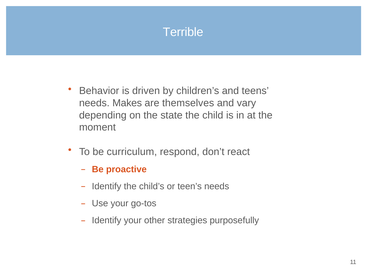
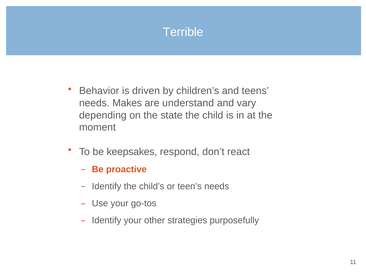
themselves: themselves -> understand
curriculum: curriculum -> keepsakes
